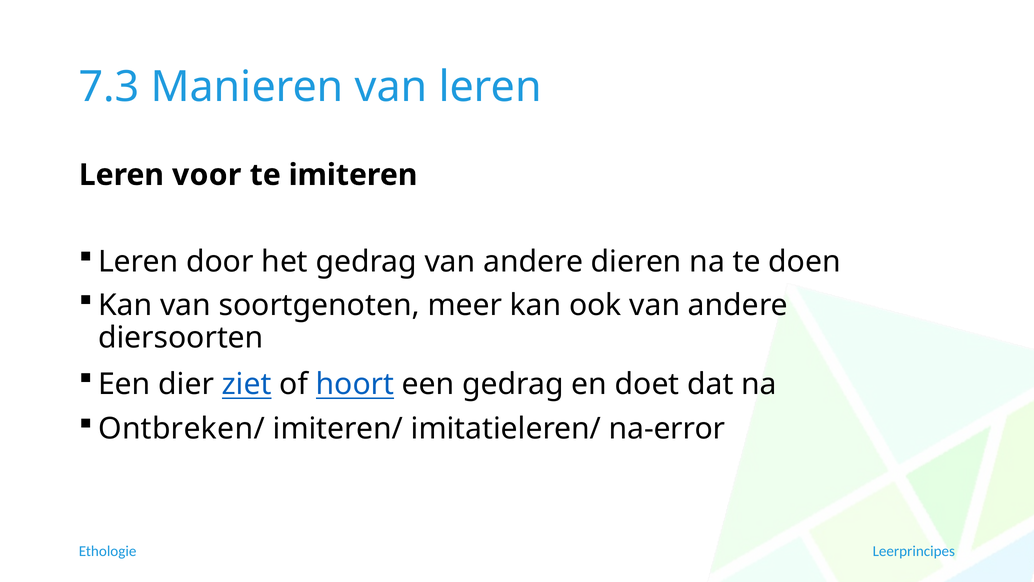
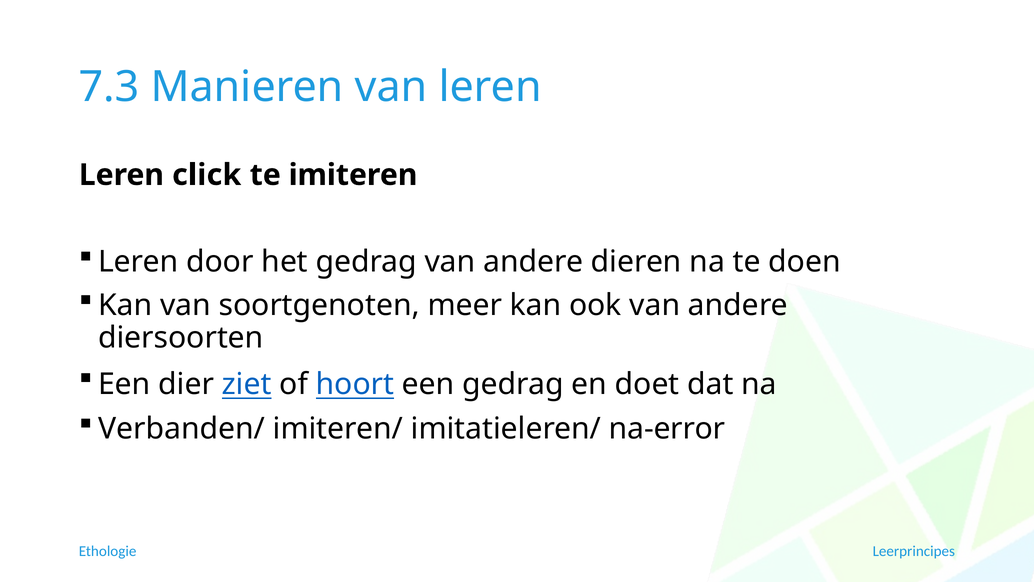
voor: voor -> click
Ontbreken/: Ontbreken/ -> Verbanden/
